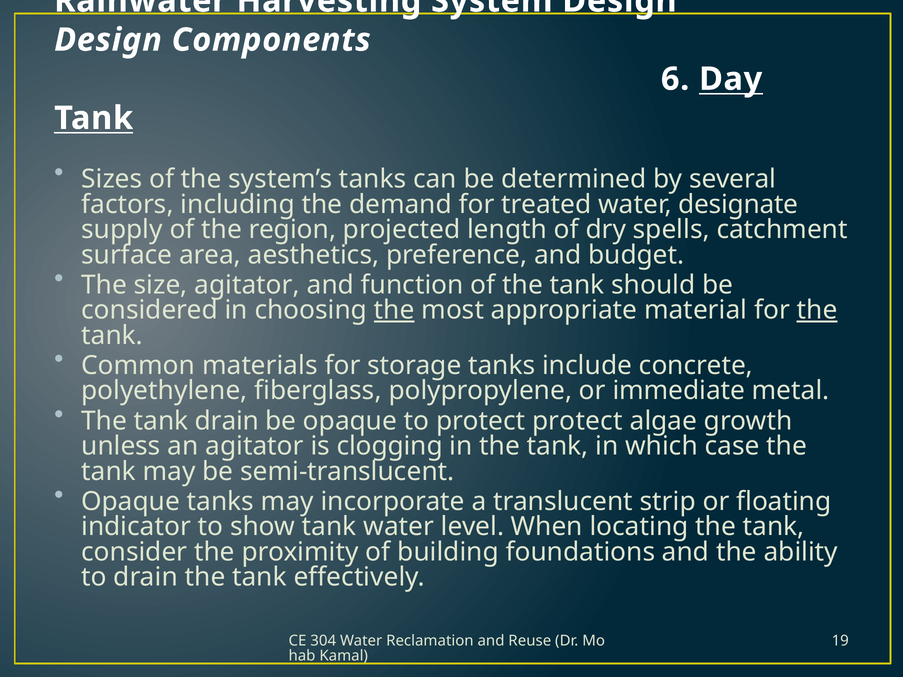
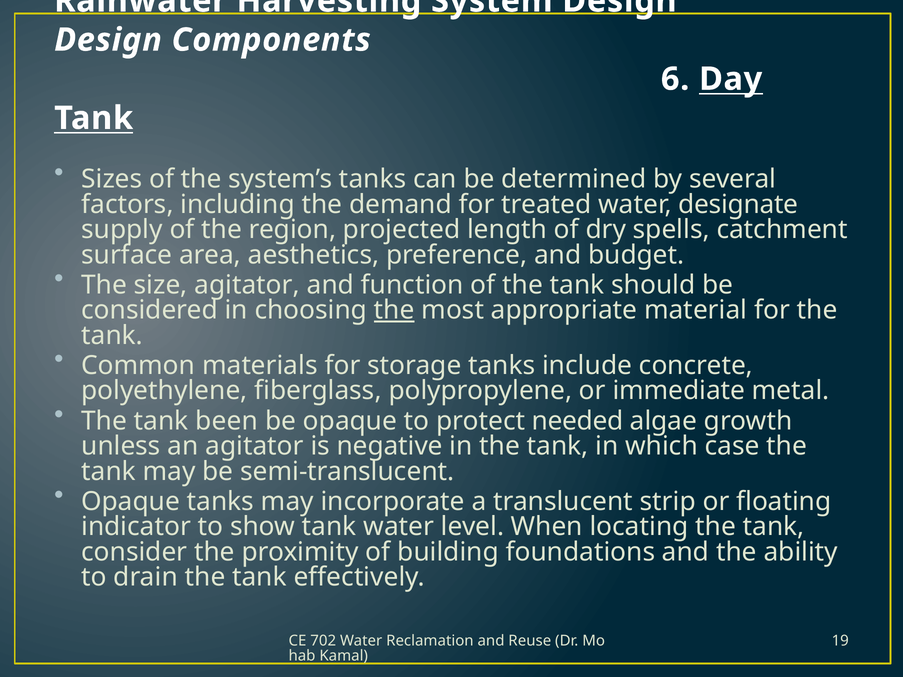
the at (817, 310) underline: present -> none
tank drain: drain -> been
protect protect: protect -> needed
clogging: clogging -> negative
304: 304 -> 702
